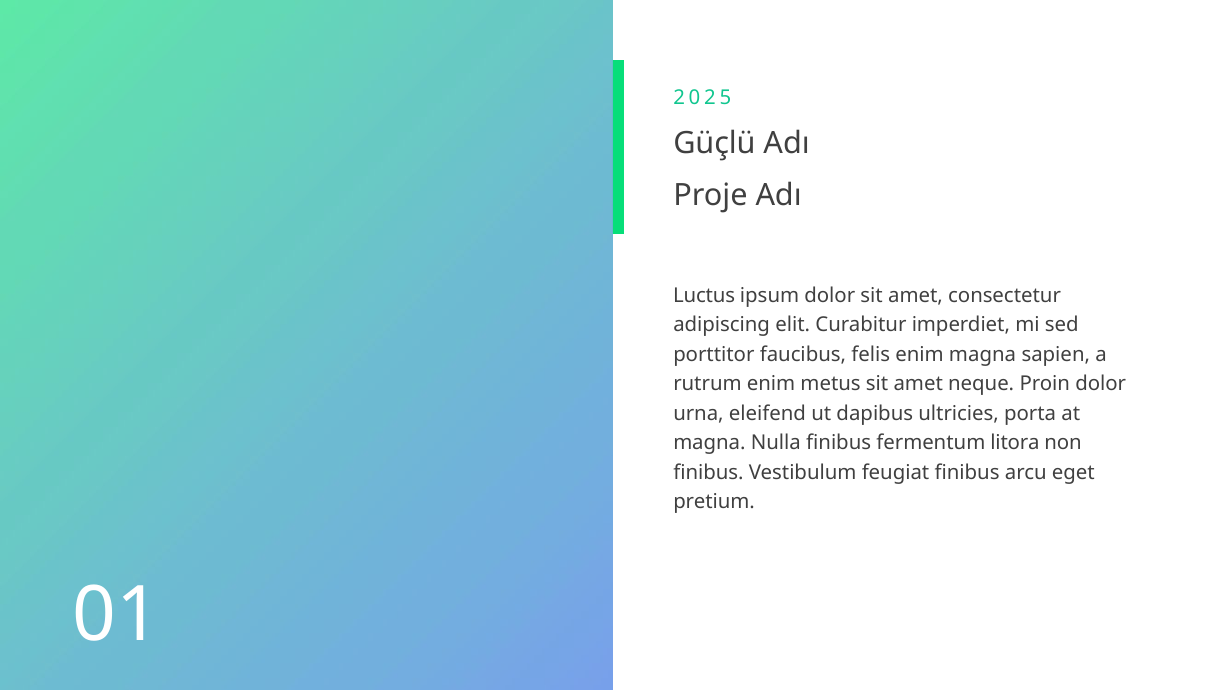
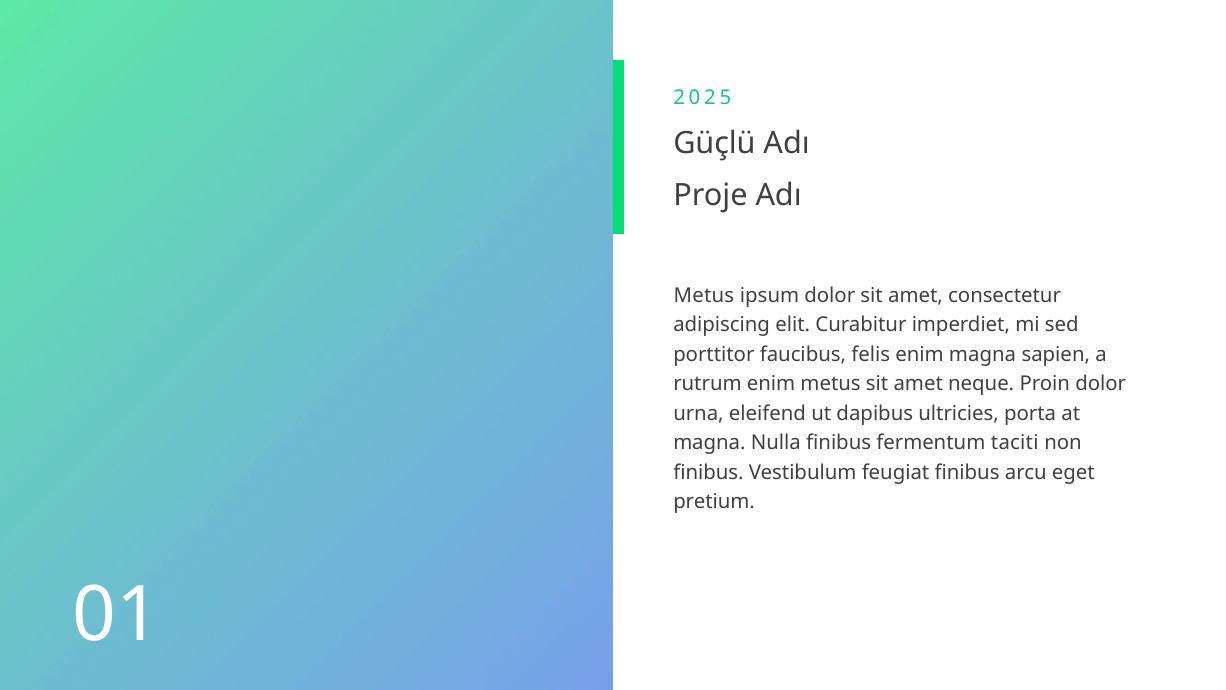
Luctus at (704, 296): Luctus -> Metus
litora: litora -> taciti
